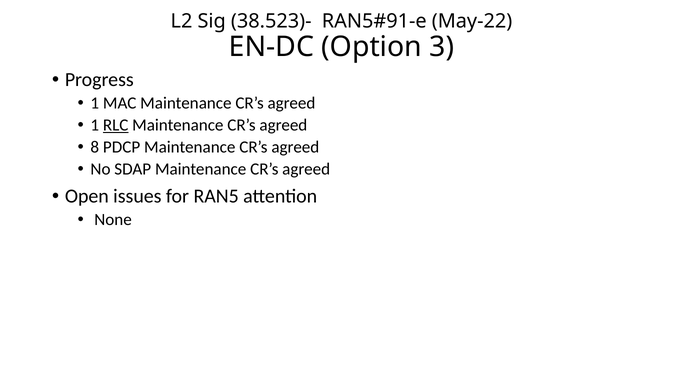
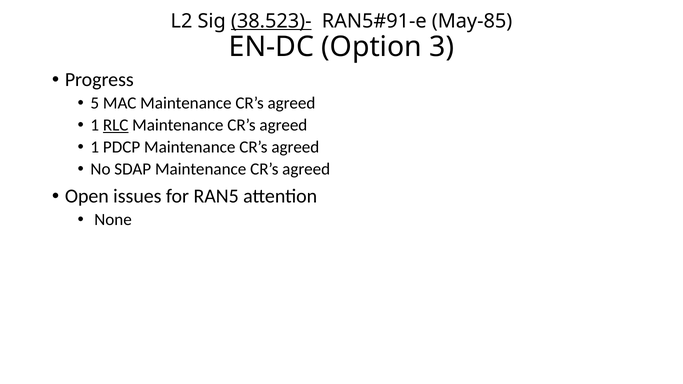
38.523)- underline: none -> present
May-22: May-22 -> May-85
1 at (95, 103): 1 -> 5
8 at (95, 147): 8 -> 1
